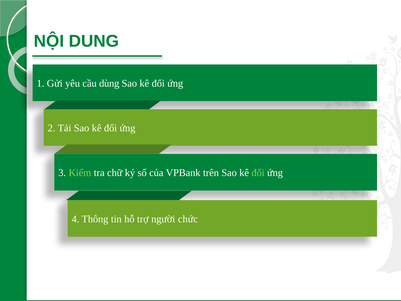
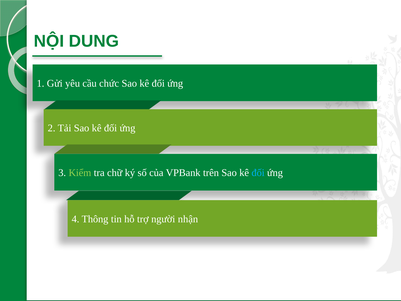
dùng: dùng -> chức
đối at (258, 173) colour: light green -> light blue
chức: chức -> nhận
